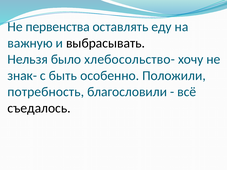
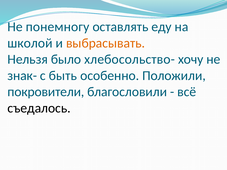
первенства: первенства -> понемногу
важную: важную -> школой
выбрасывать colour: black -> orange
потребность: потребность -> покровители
